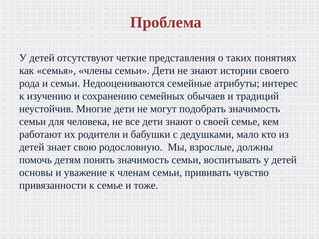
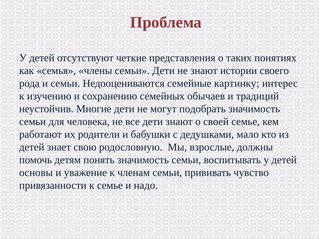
атрибуты: атрибуты -> картинку
тоже: тоже -> надо
